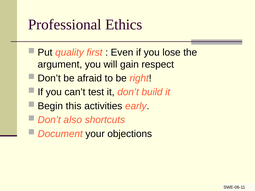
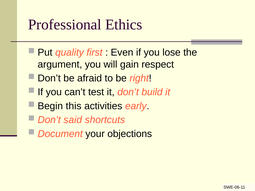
also: also -> said
